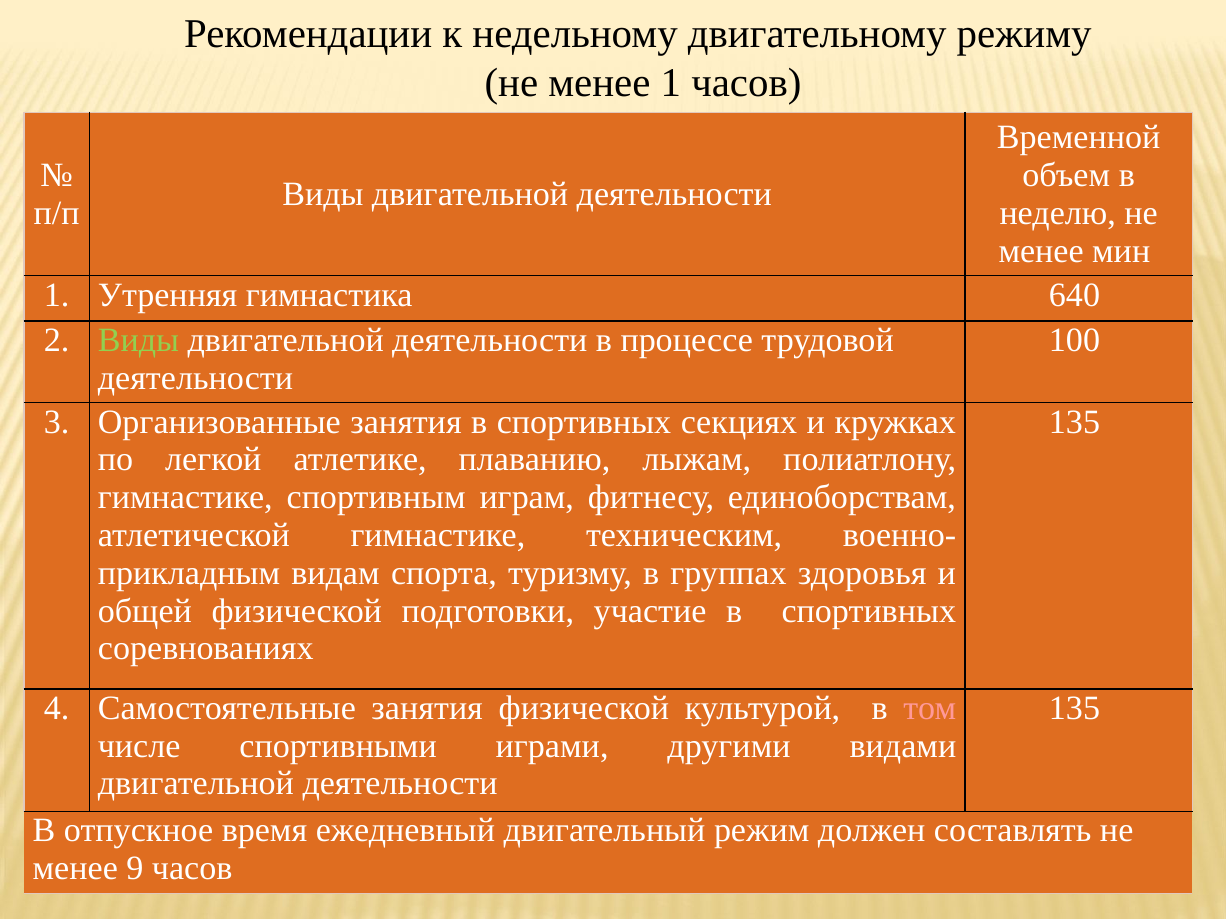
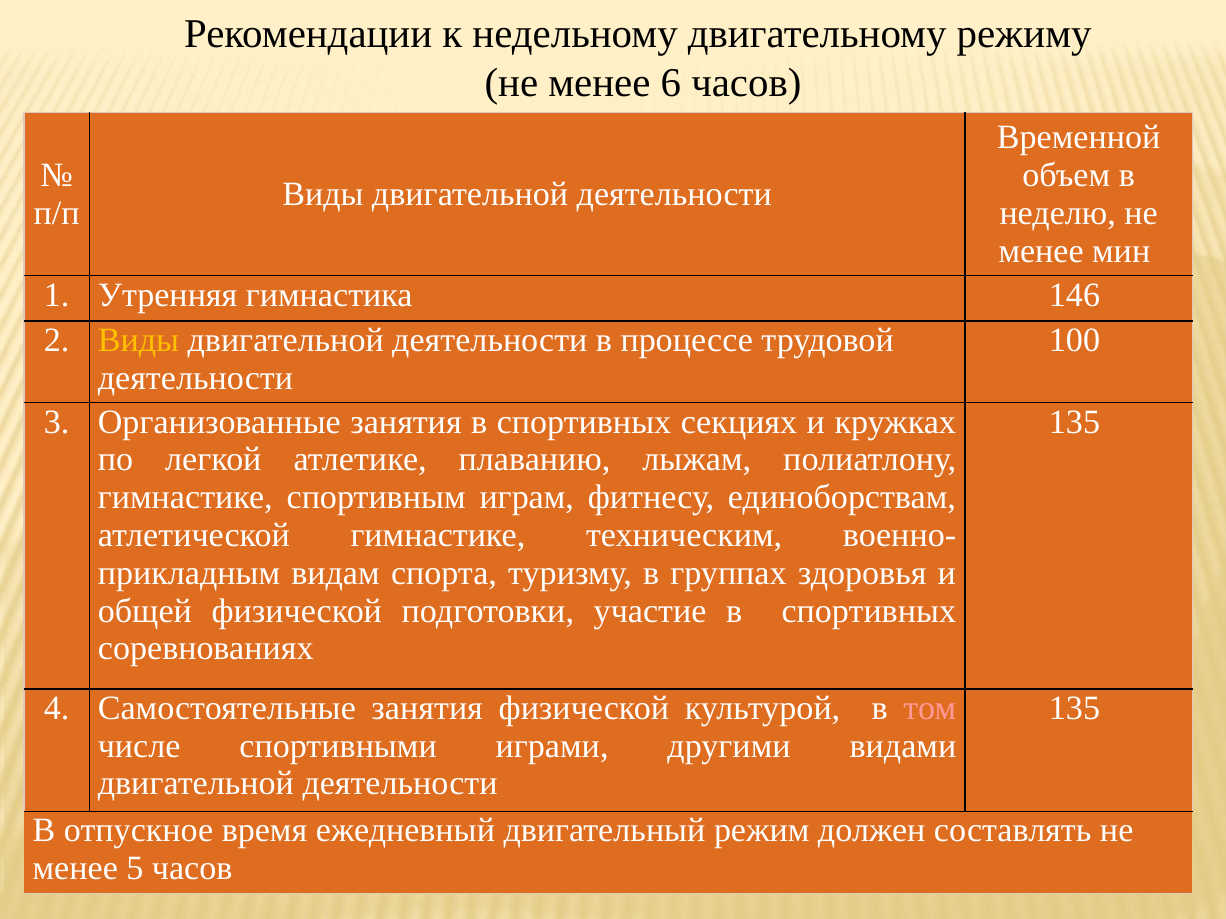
менее 1: 1 -> 6
640: 640 -> 146
Виды at (138, 340) colour: light green -> yellow
9: 9 -> 5
